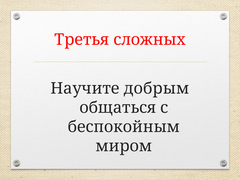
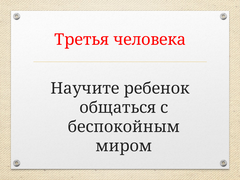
сложных: сложных -> человека
добрым: добрым -> ребенок
